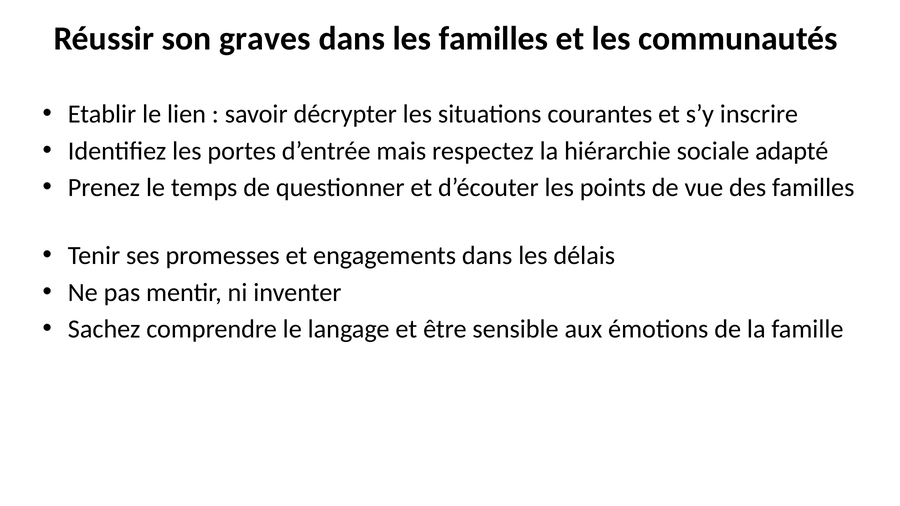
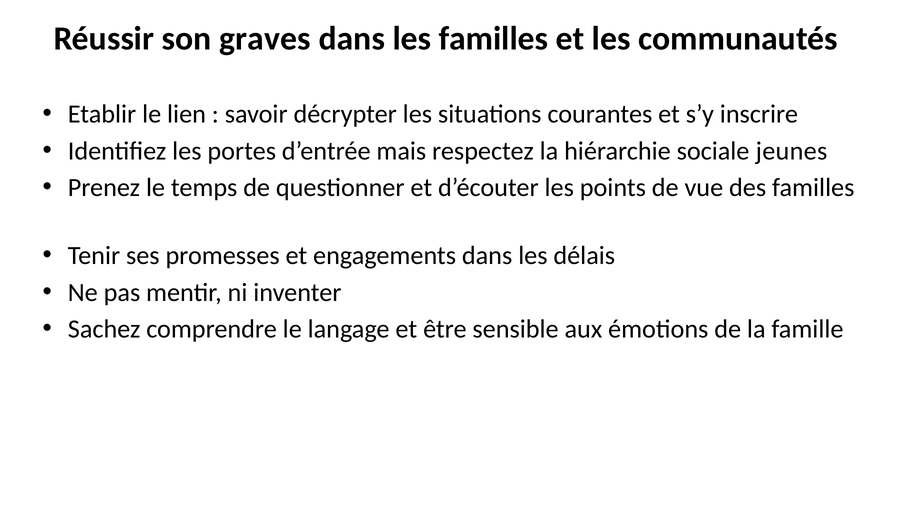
adapté: adapté -> jeunes
